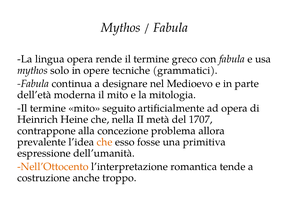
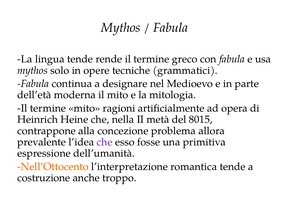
lingua opera: opera -> tende
seguito: seguito -> ragioni
1707: 1707 -> 8015
che at (105, 142) colour: orange -> purple
